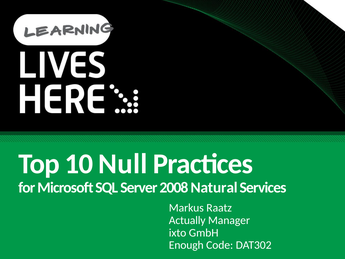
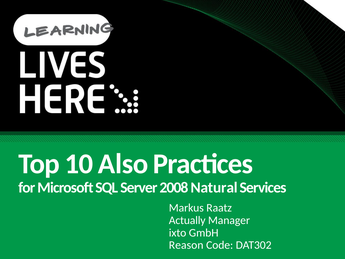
Null: Null -> Also
Enough: Enough -> Reason
